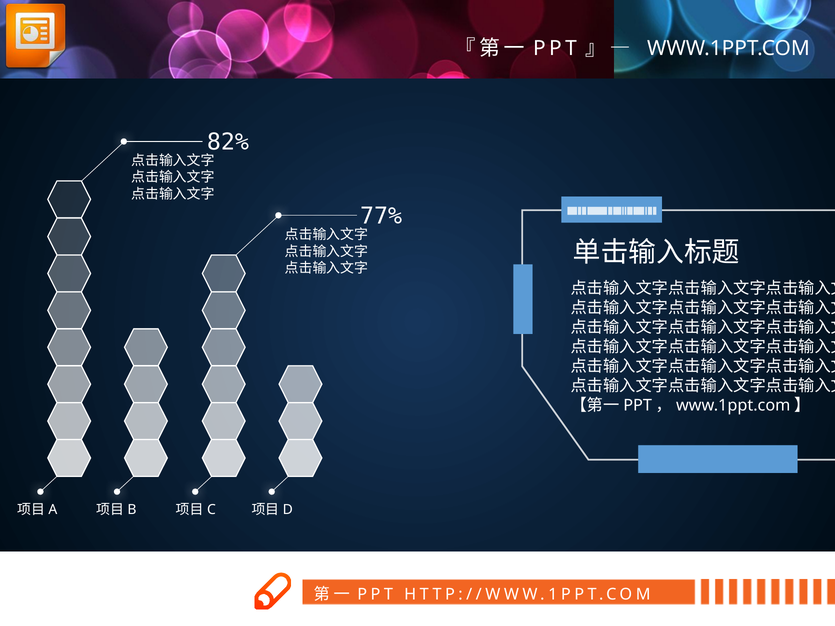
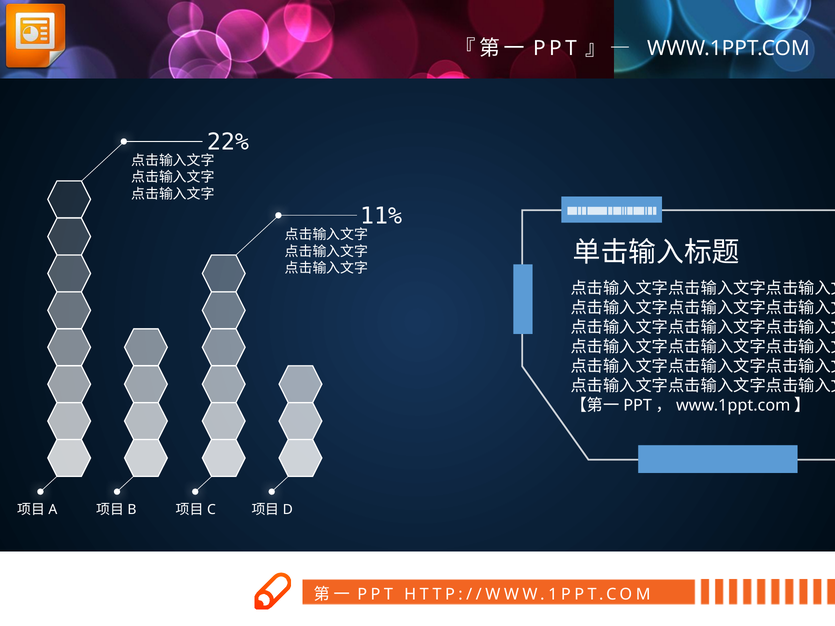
82%: 82% -> 22%
77%: 77% -> 11%
